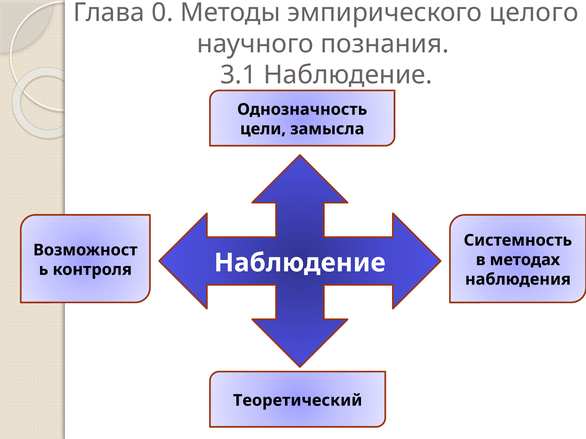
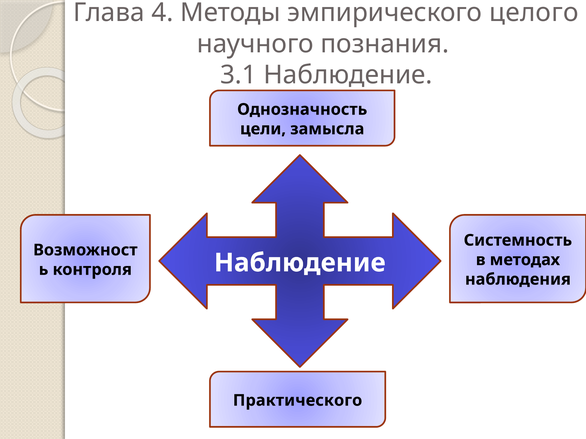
0: 0 -> 4
Теоретический: Теоретический -> Практического
